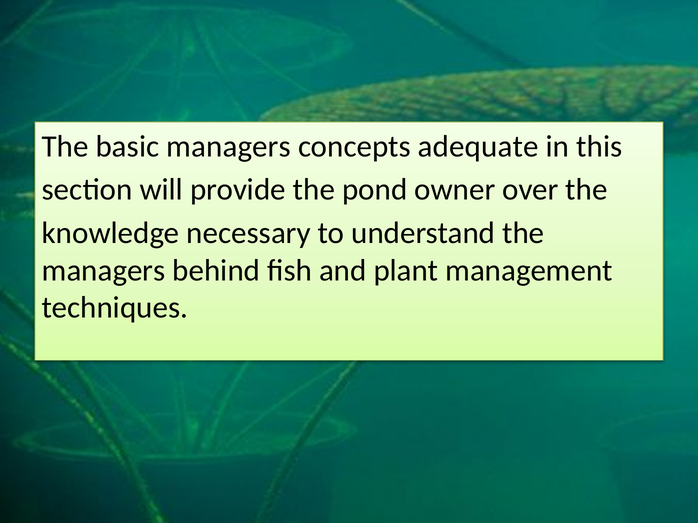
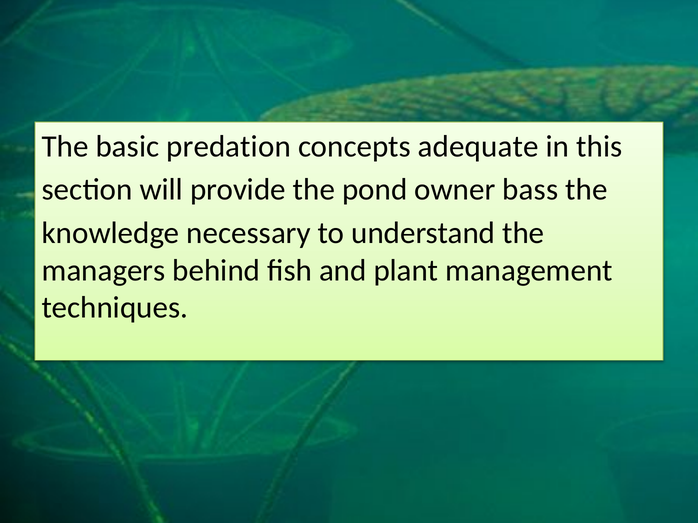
basic managers: managers -> predation
over: over -> bass
